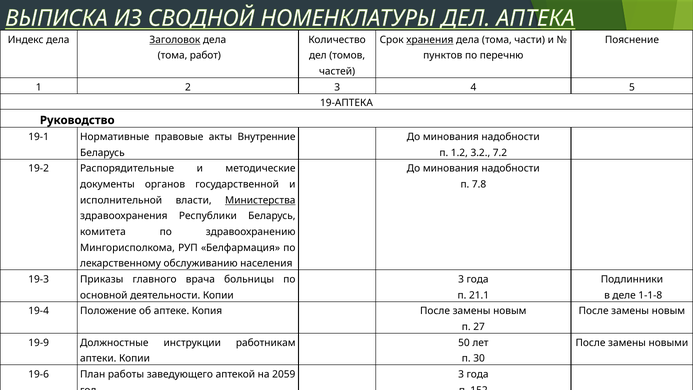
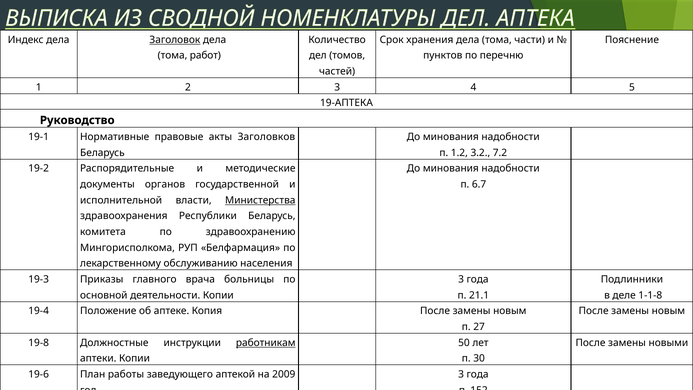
хранения underline: present -> none
Внутренние: Внутренние -> Заголовков
7.8: 7.8 -> 6.7
19-9: 19-9 -> 19-8
работникам underline: none -> present
2059: 2059 -> 2009
